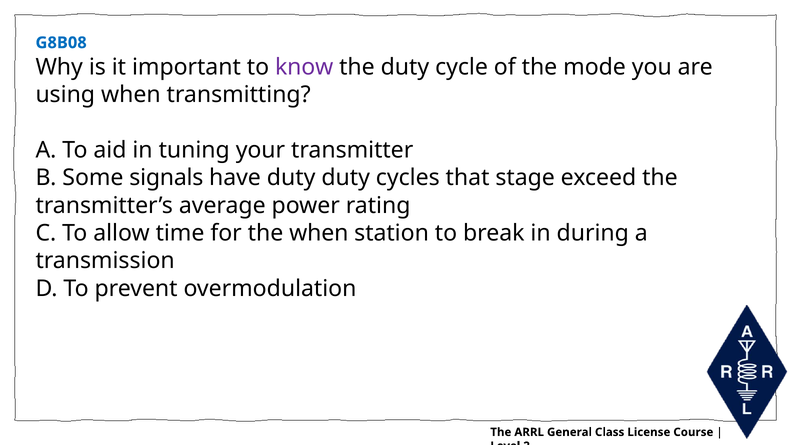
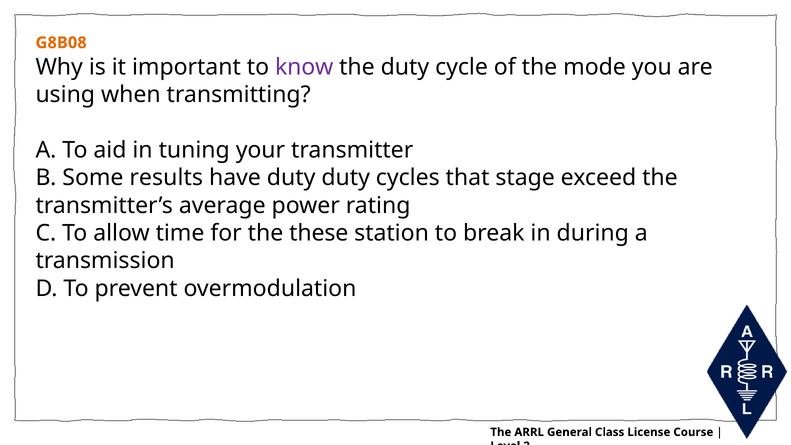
G8B08 colour: blue -> orange
signals: signals -> results
the when: when -> these
